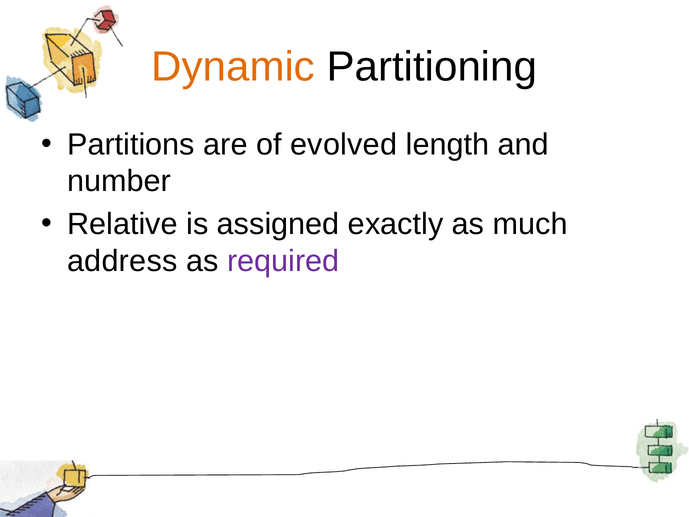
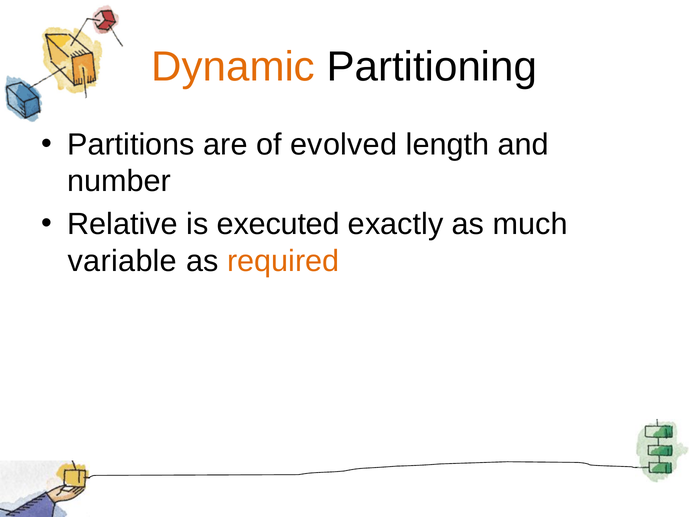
assigned: assigned -> executed
address: address -> variable
required colour: purple -> orange
